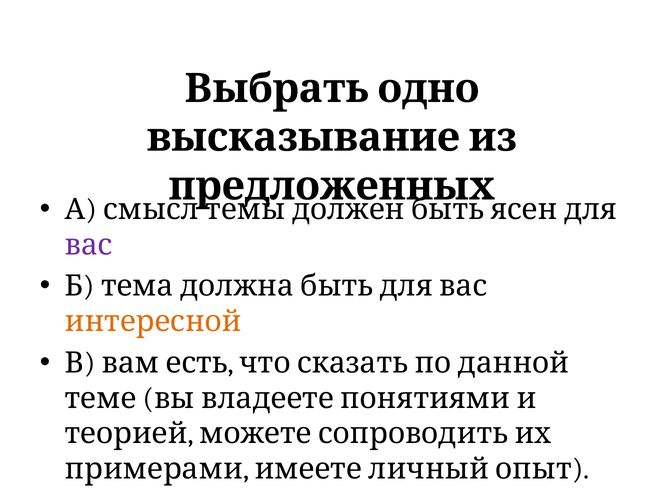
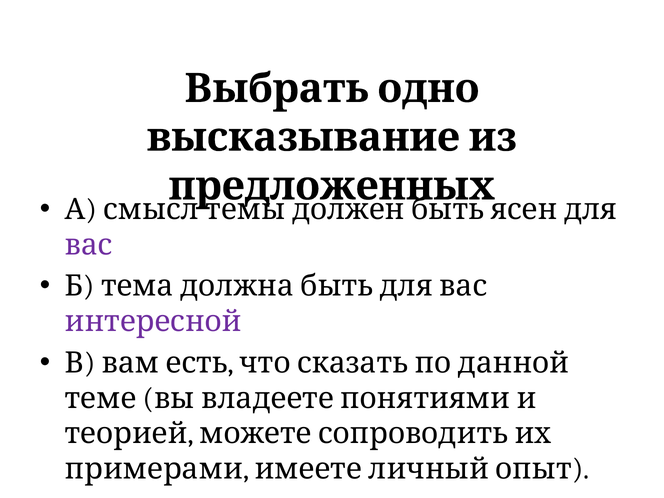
интересной colour: orange -> purple
